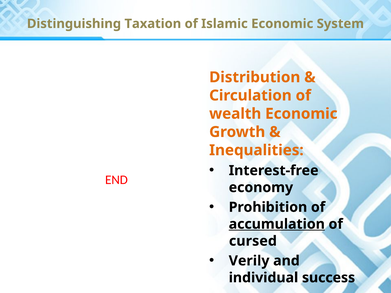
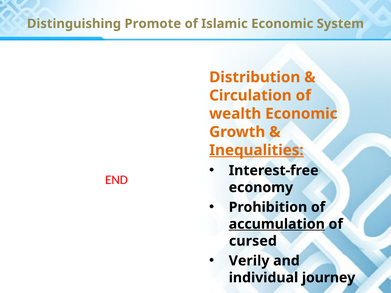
Taxation: Taxation -> Promote
Inequalities underline: none -> present
success: success -> journey
